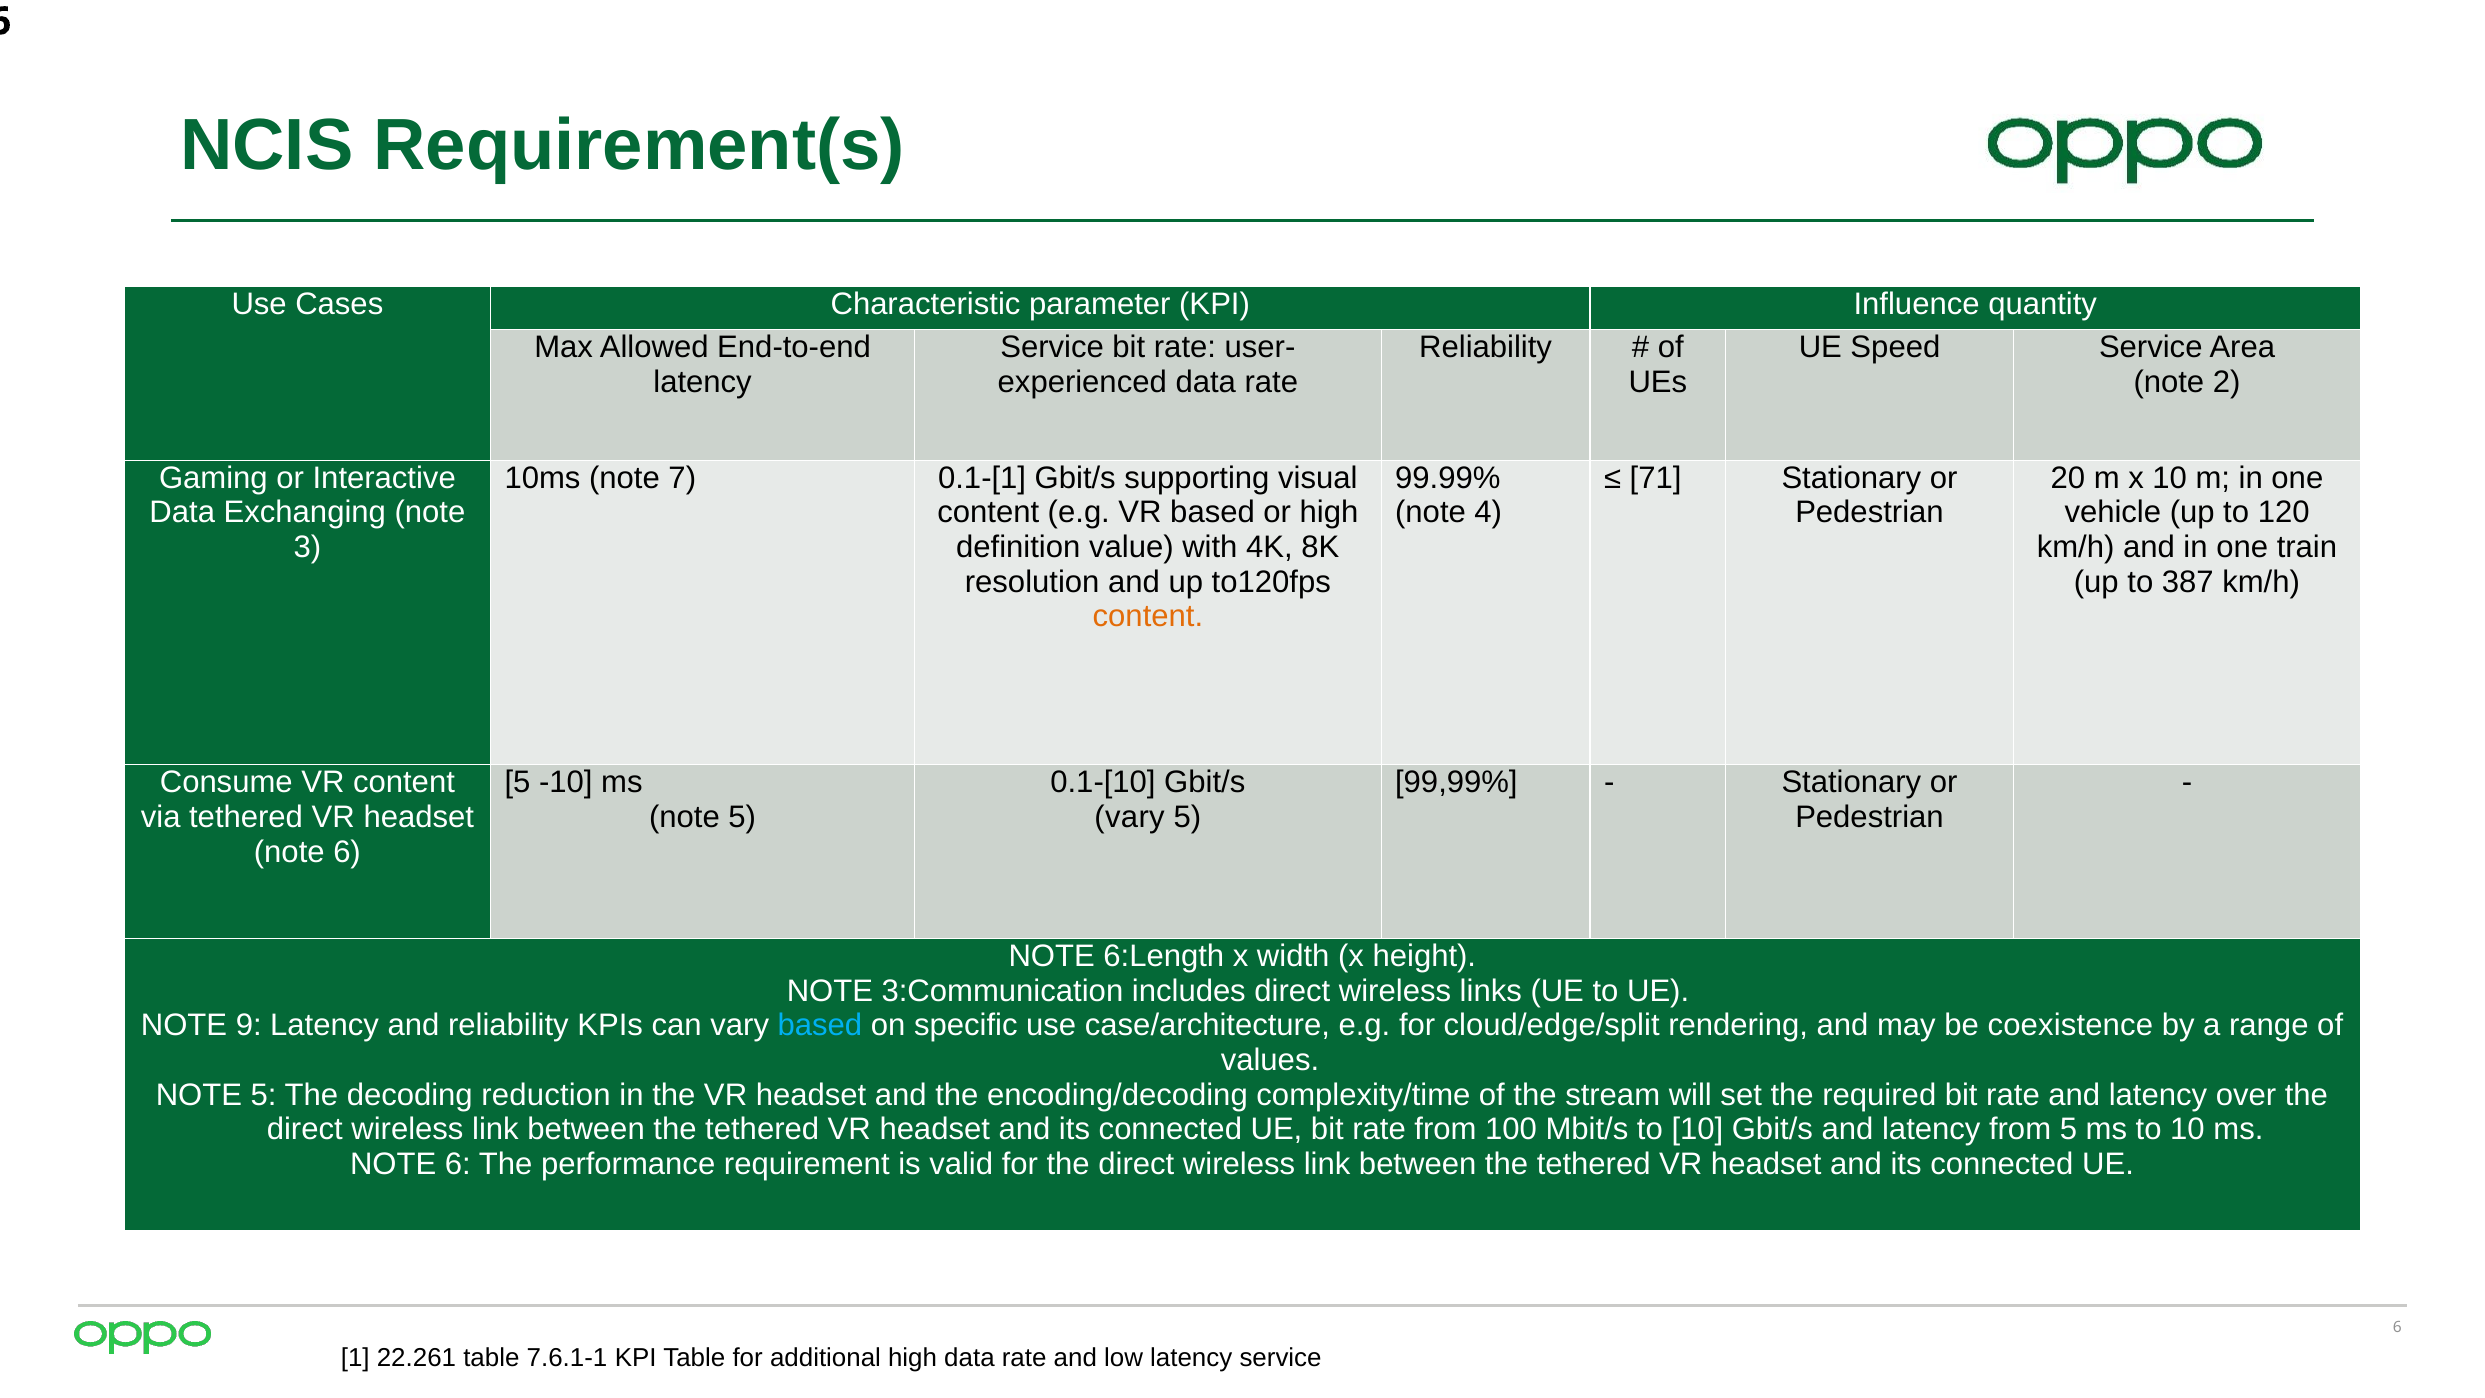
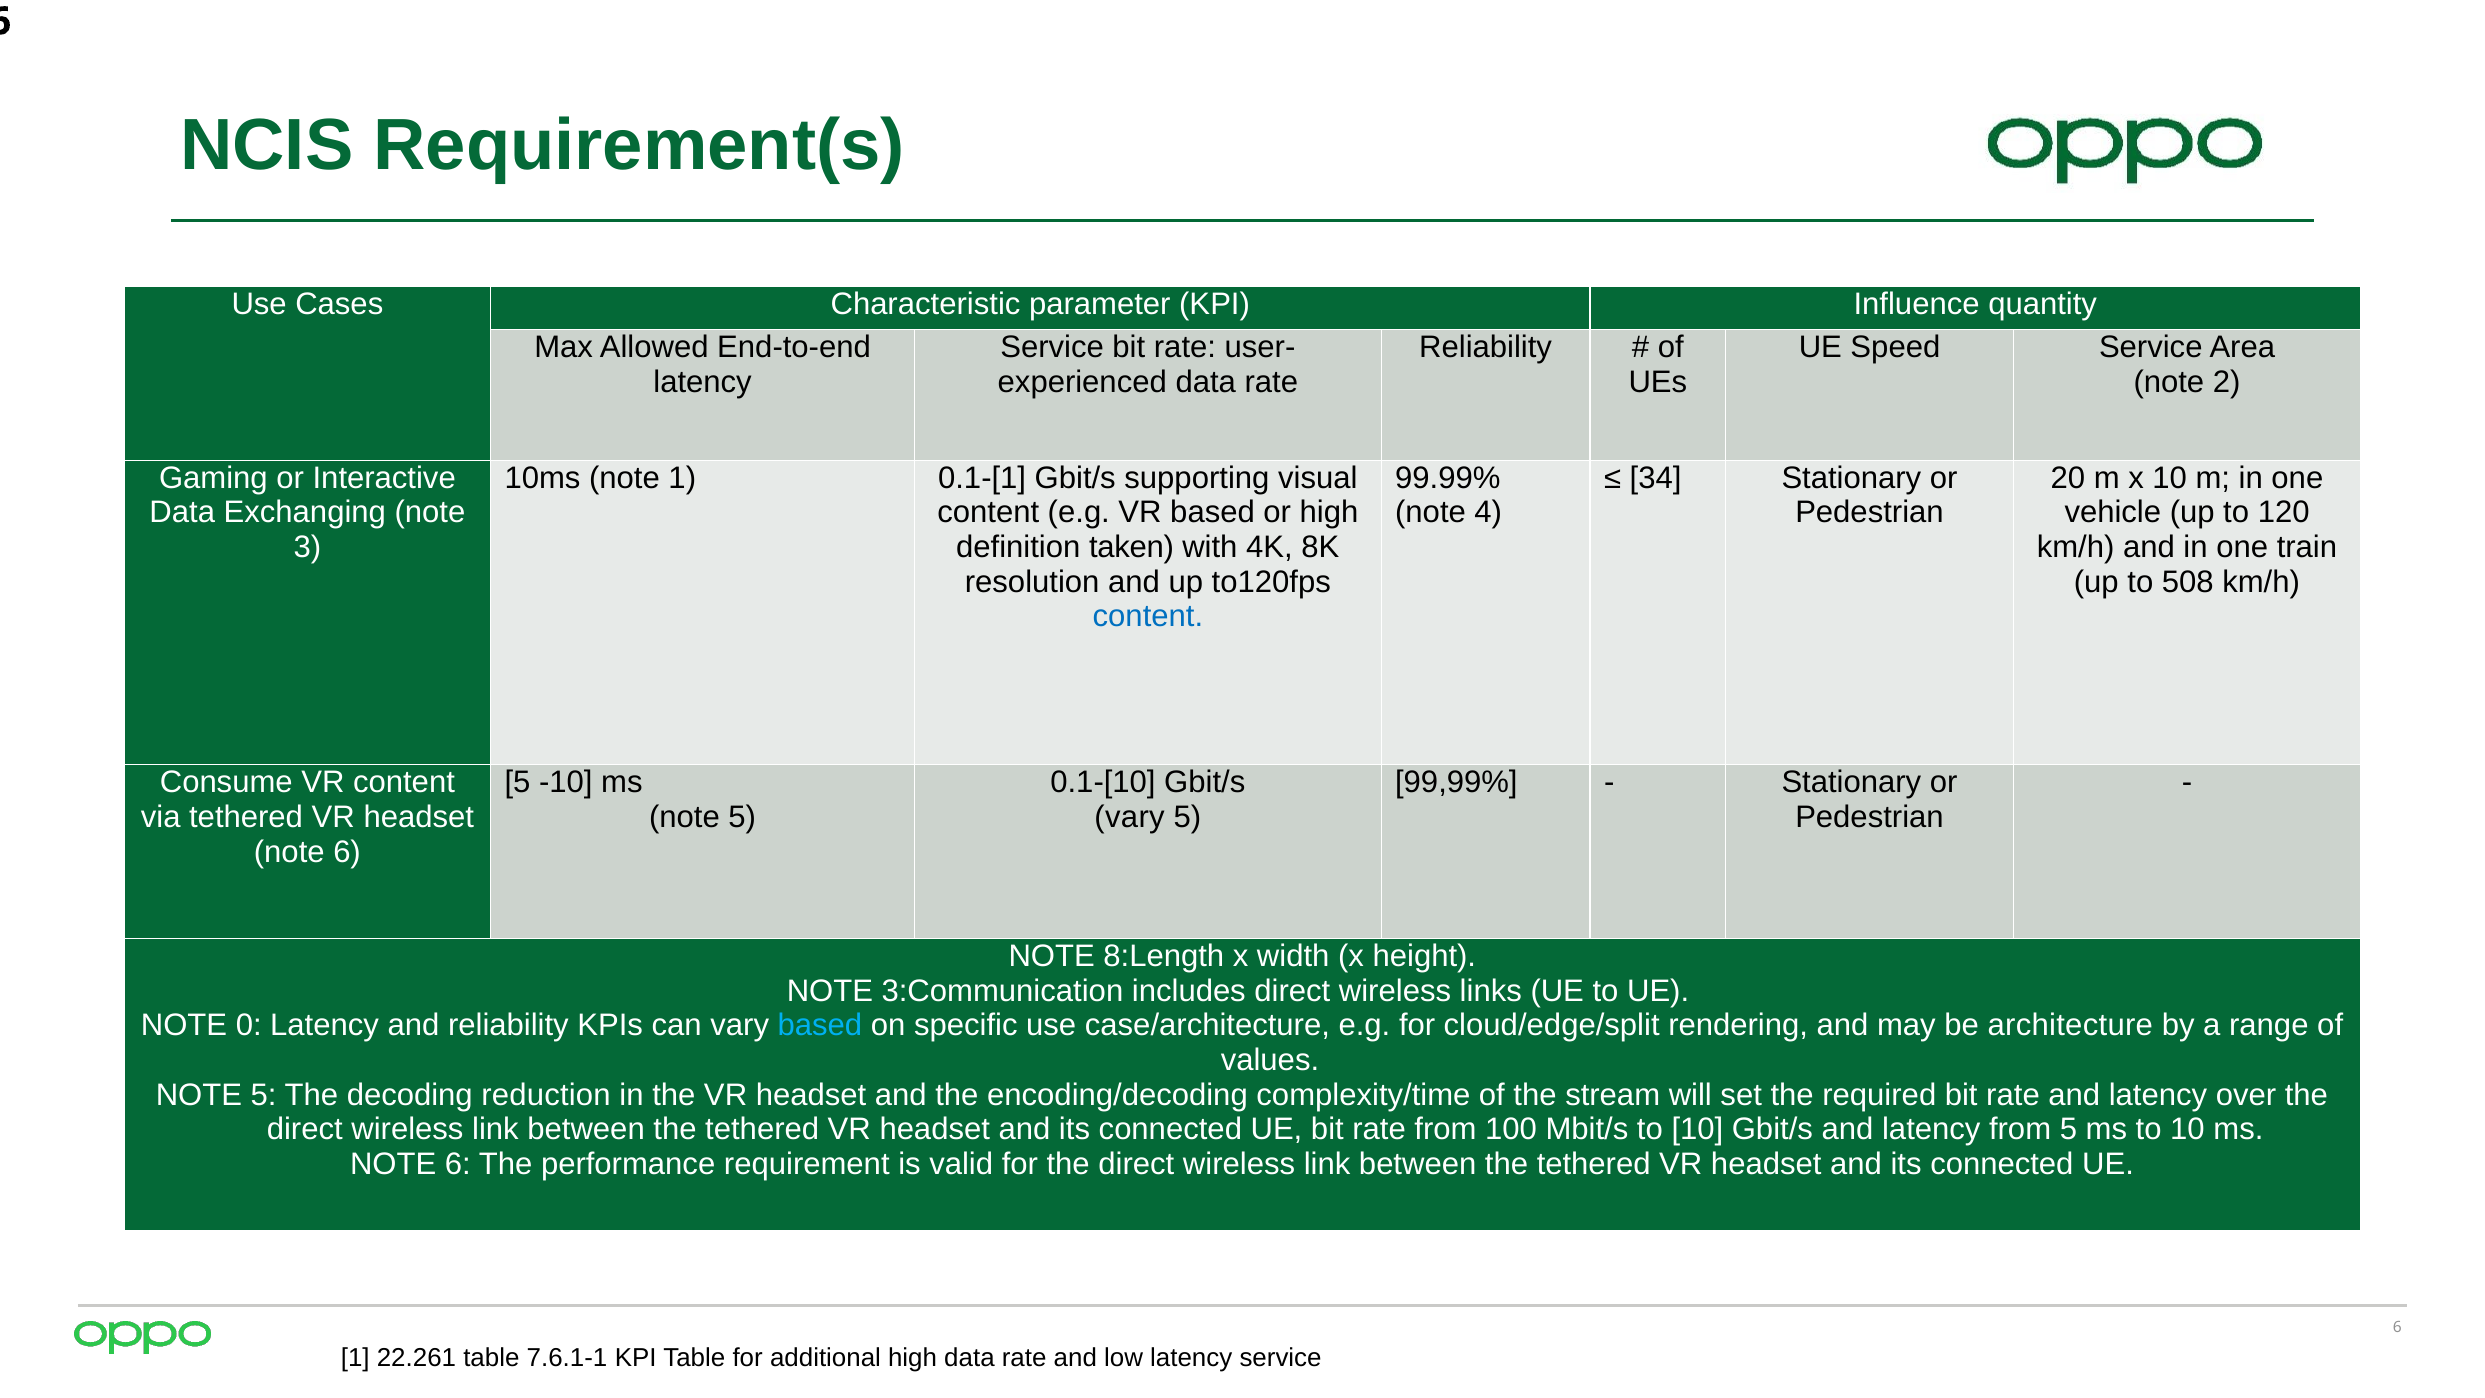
note 7: 7 -> 1
71: 71 -> 34
value: value -> taken
387: 387 -> 508
content at (1148, 617) colour: orange -> blue
6:Length: 6:Length -> 8:Length
9: 9 -> 0
coexistence: coexistence -> architecture
